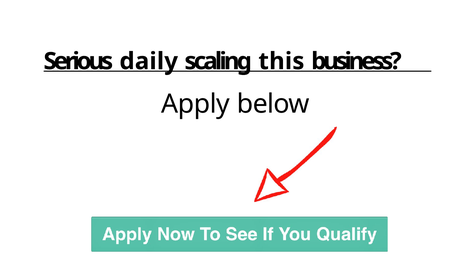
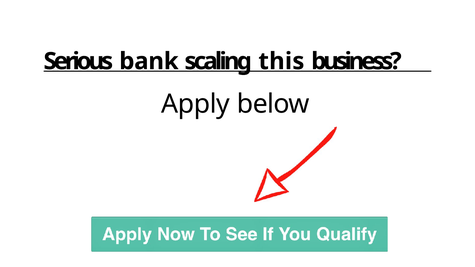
daily: daily -> bank
